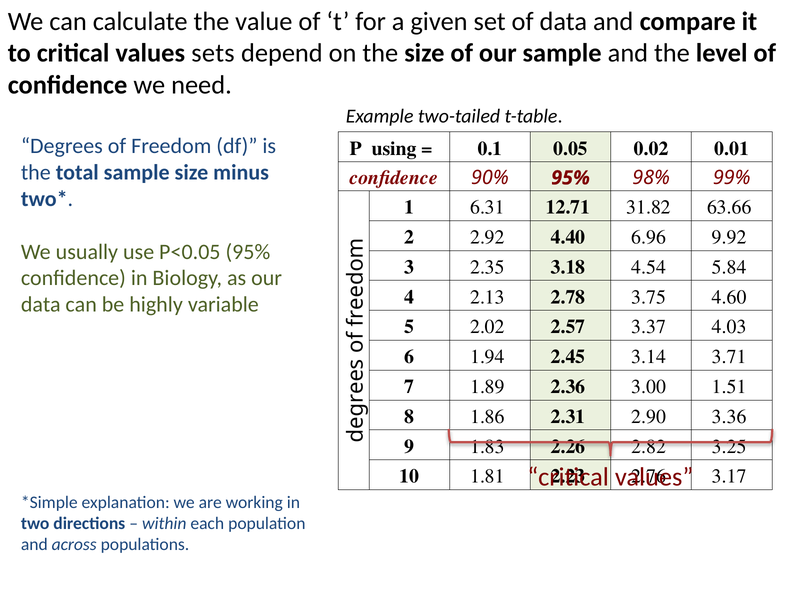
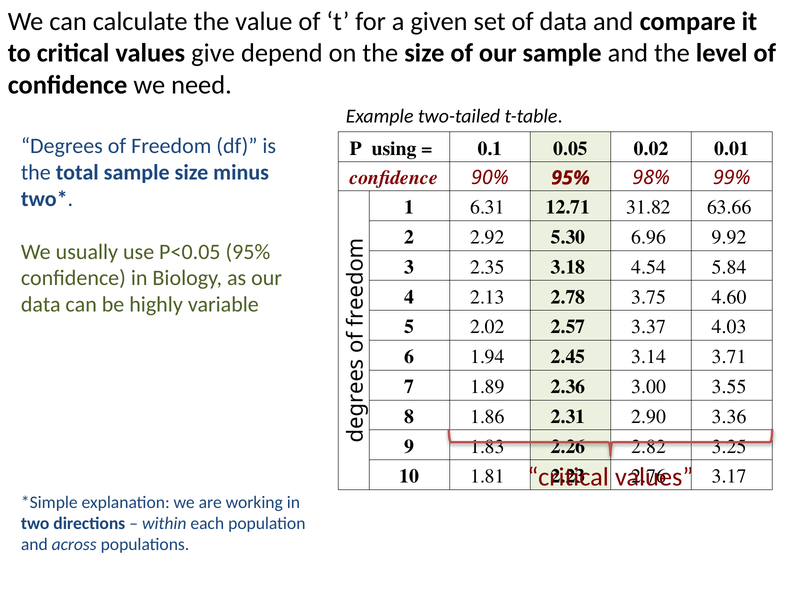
sets: sets -> give
4.40: 4.40 -> 5.30
1.51: 1.51 -> 3.55
